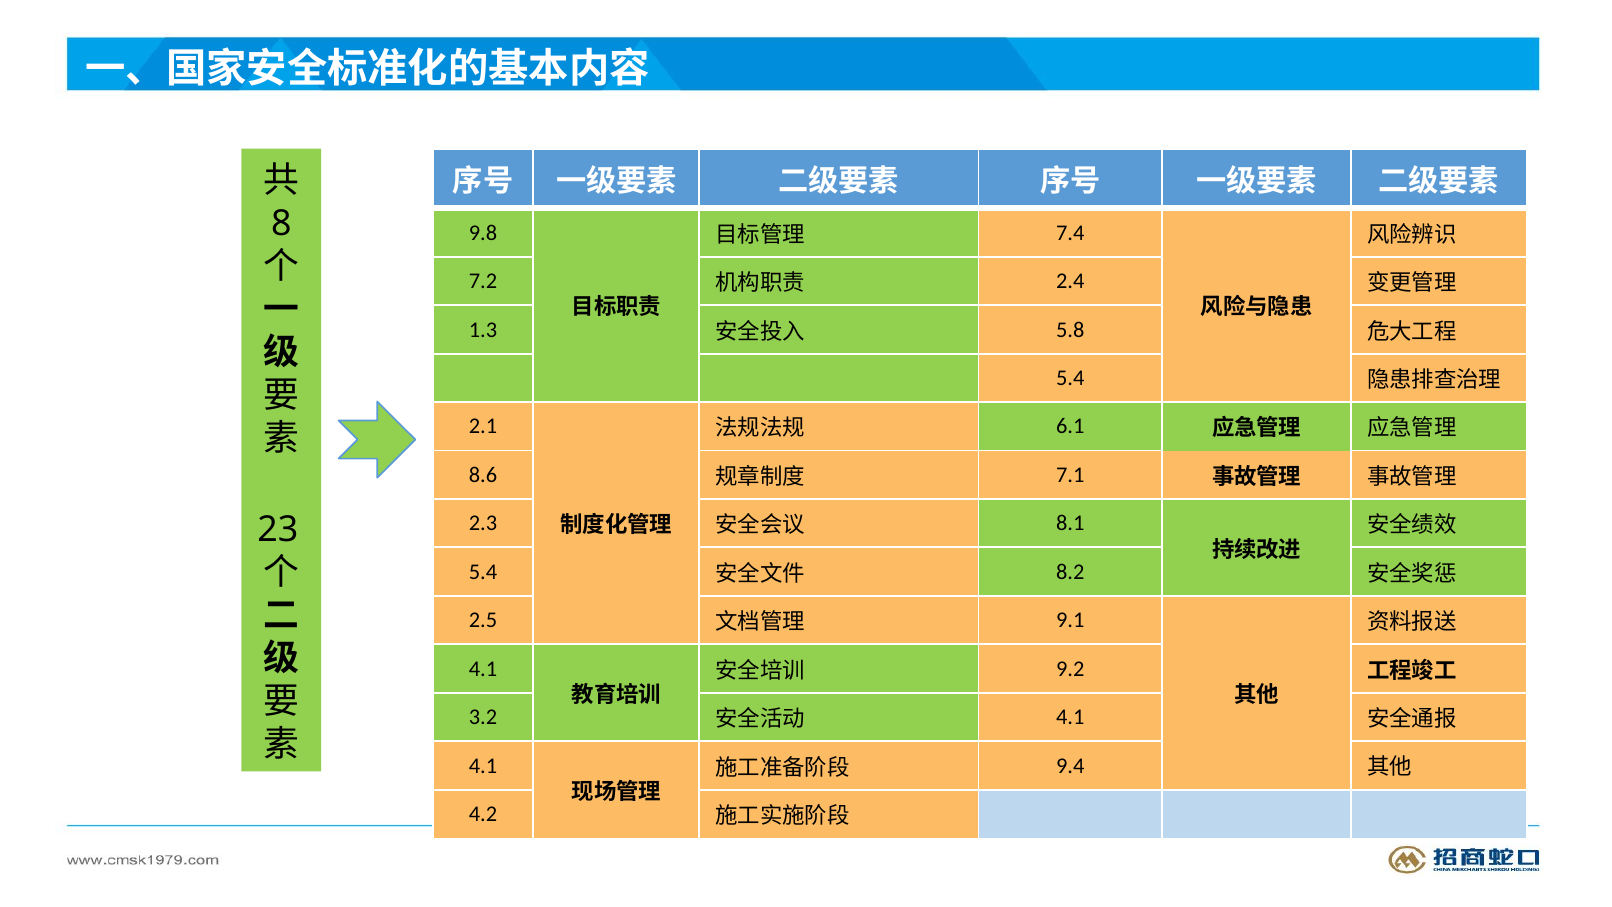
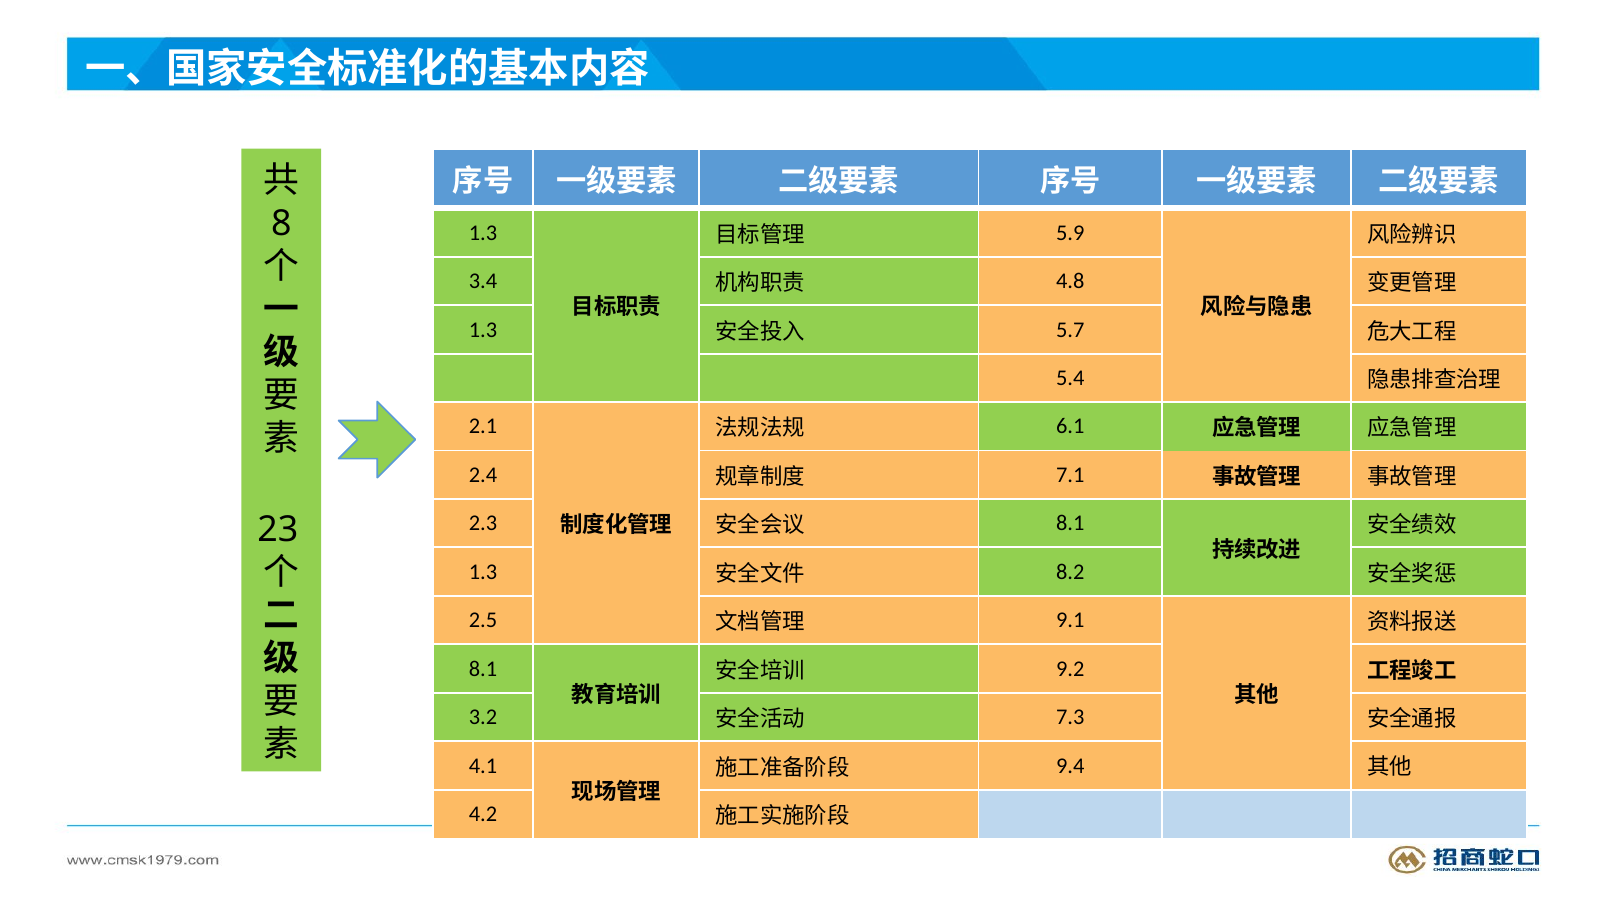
9.8 at (483, 233): 9.8 -> 1.3
7.4: 7.4 -> 5.9
7.2: 7.2 -> 3.4
2.4: 2.4 -> 4.8
5.8: 5.8 -> 5.7
8.6: 8.6 -> 2.4
5.4 at (483, 572): 5.4 -> 1.3
4.1 at (483, 669): 4.1 -> 8.1
4.1 at (1070, 717): 4.1 -> 7.3
